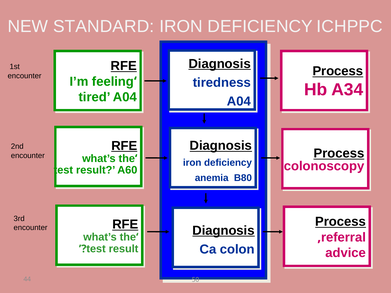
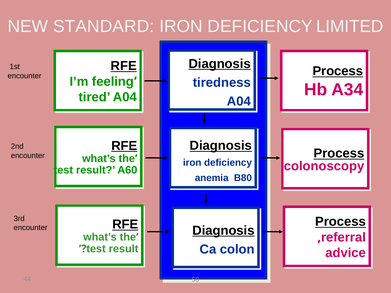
ICHPPC: ICHPPC -> LIMITED
